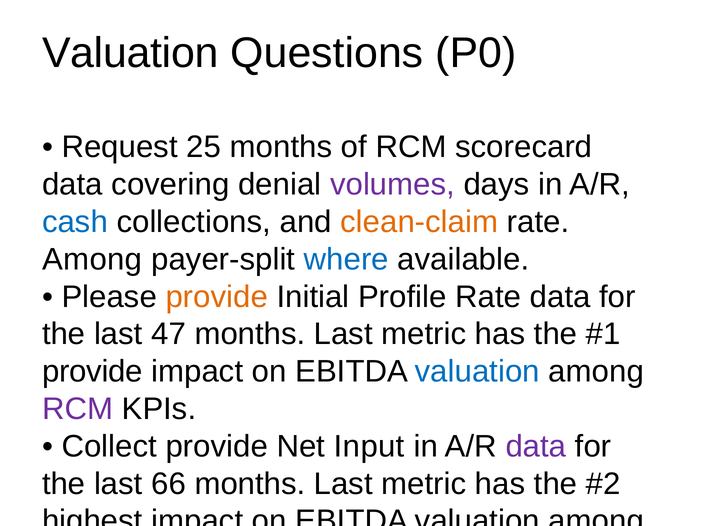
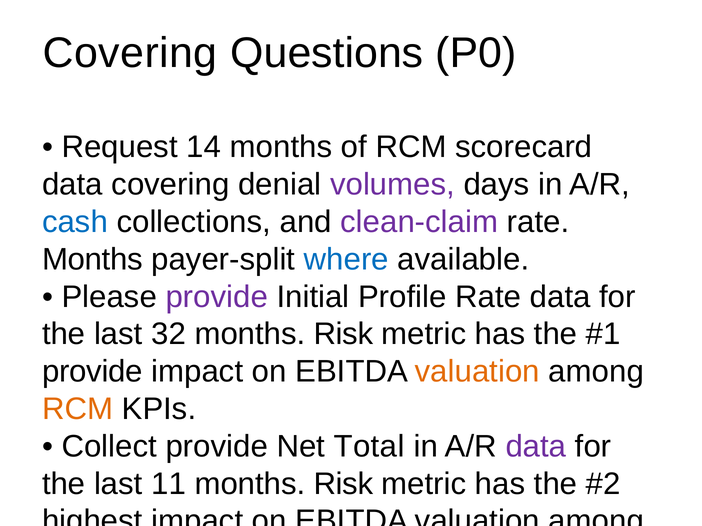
Valuation at (130, 53): Valuation -> Covering
25: 25 -> 14
clean-claim colour: orange -> purple
Among at (92, 260): Among -> Months
provide at (217, 297) colour: orange -> purple
47: 47 -> 32
Last at (343, 334): Last -> Risk
valuation at (477, 372) colour: blue -> orange
RCM at (78, 409) colour: purple -> orange
Input: Input -> Total
66: 66 -> 11
Last at (343, 484): Last -> Risk
